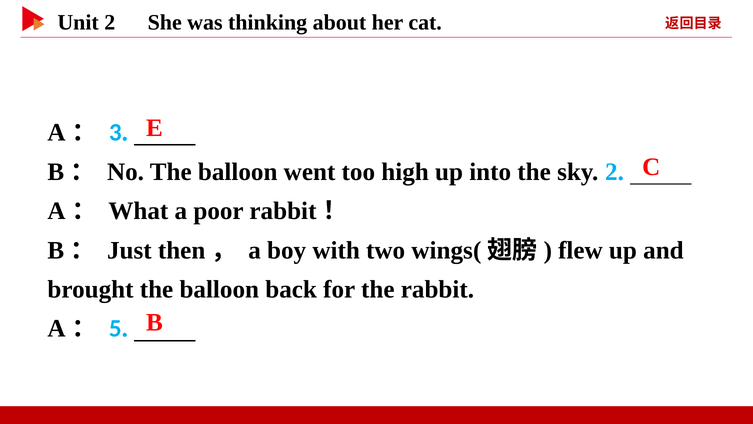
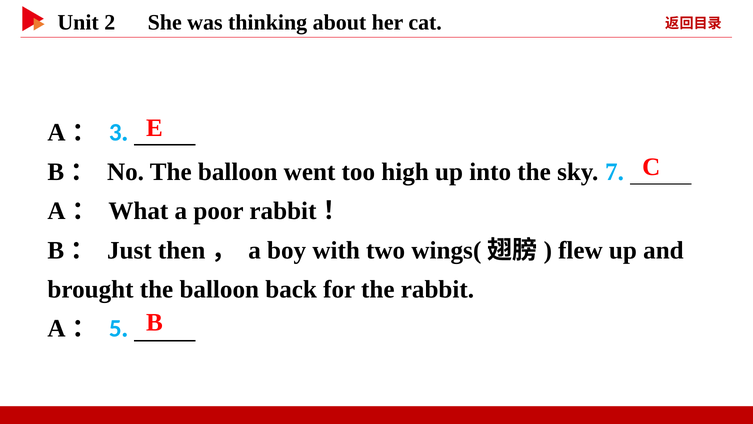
sky 2: 2 -> 7
